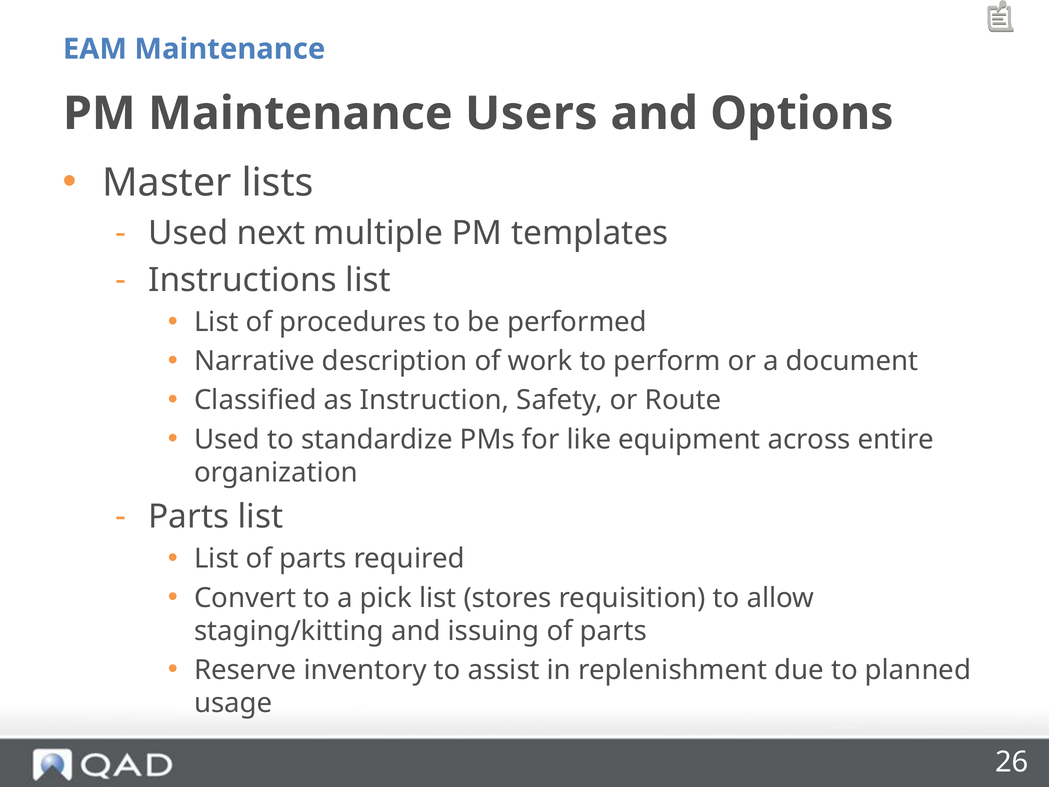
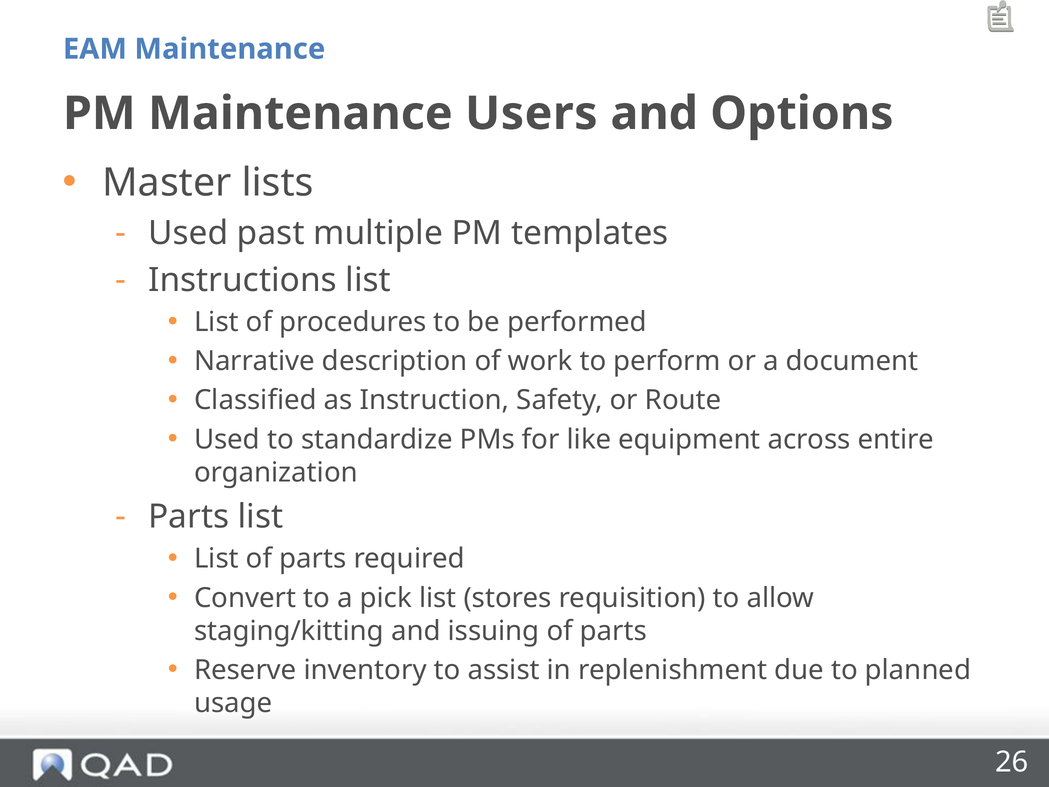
next: next -> past
